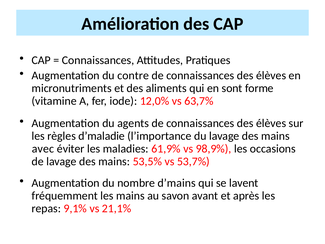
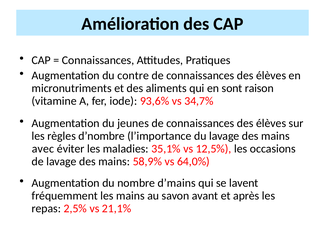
forme: forme -> raison
12,0%: 12,0% -> 93,6%
63,7%: 63,7% -> 34,7%
agents: agents -> jeunes
d’maladie: d’maladie -> d’nombre
61,9%: 61,9% -> 35,1%
98,9%: 98,9% -> 12,5%
53,5%: 53,5% -> 58,9%
53,7%: 53,7% -> 64,0%
9,1%: 9,1% -> 2,5%
